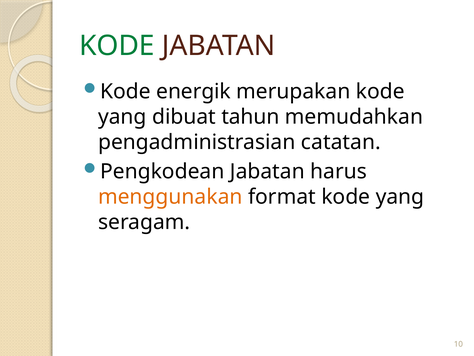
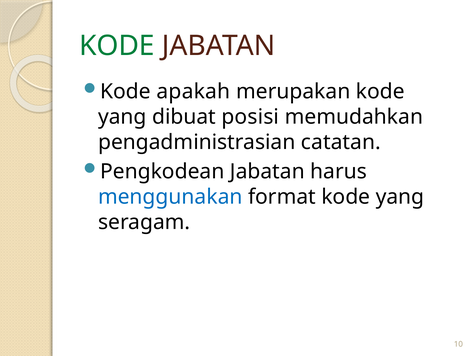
energik: energik -> apakah
tahun: tahun -> posisi
menggunakan colour: orange -> blue
